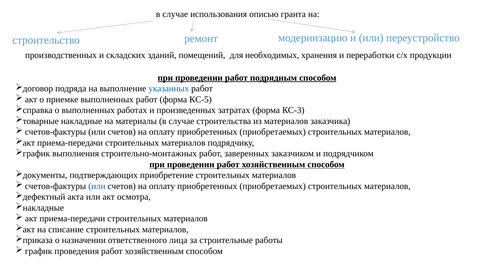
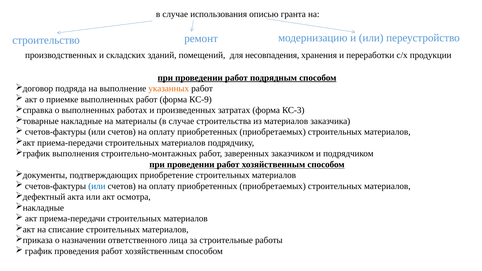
необходимых: необходимых -> несовпадения
указанных colour: blue -> orange
КС-5: КС-5 -> КС-9
